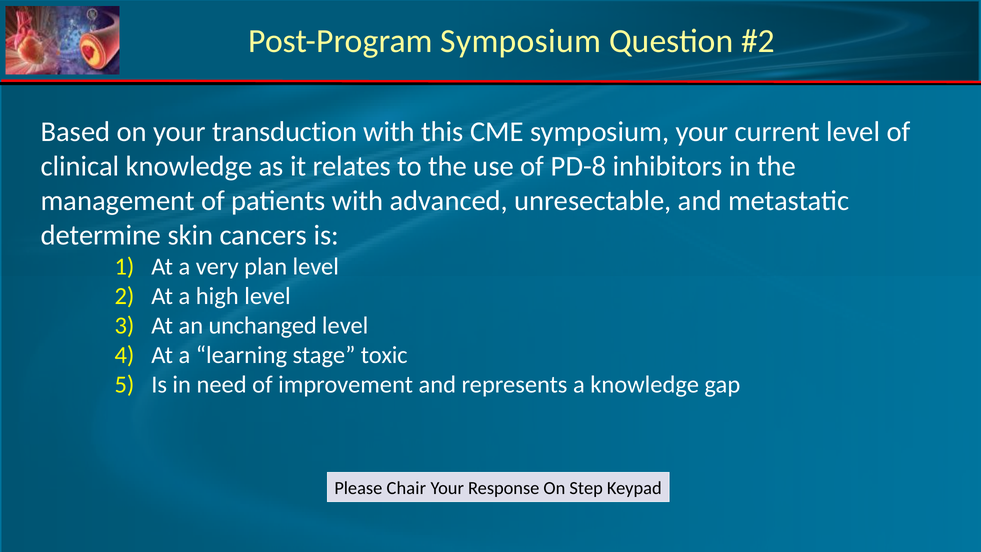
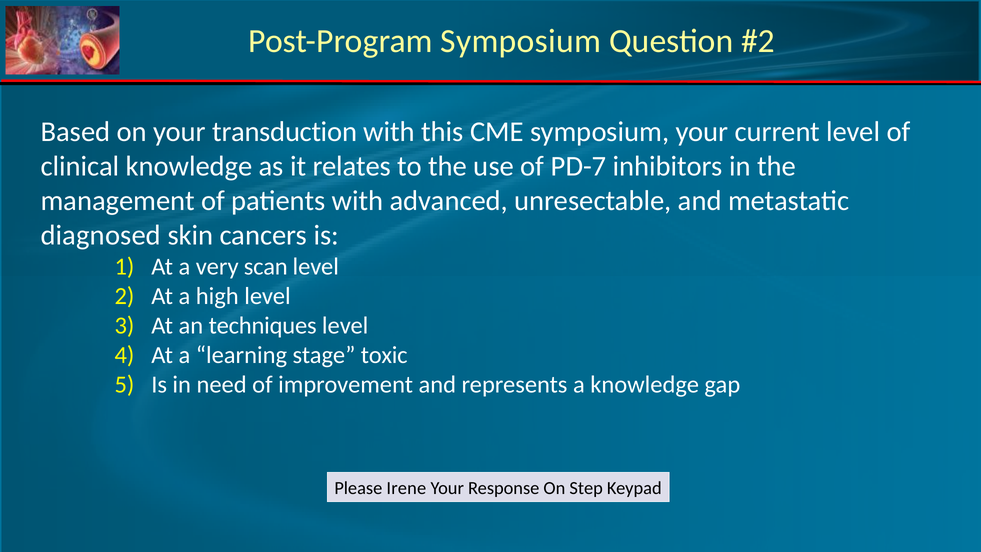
PD-8: PD-8 -> PD-7
determine: determine -> diagnosed
plan: plan -> scan
unchanged: unchanged -> techniques
Chair: Chair -> Irene
